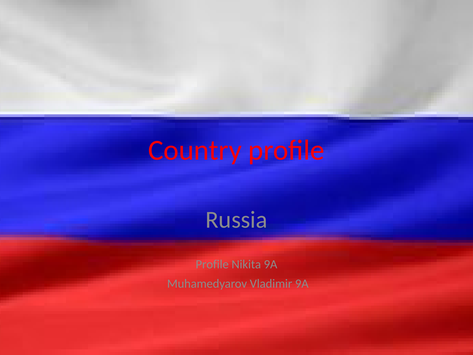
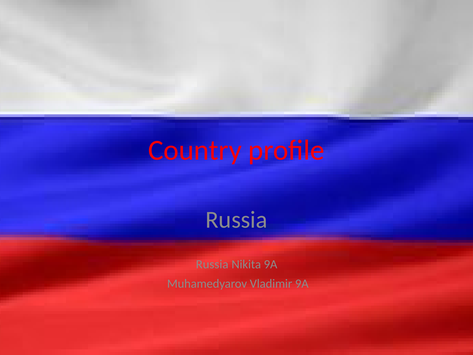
Profile at (212, 264): Profile -> Russia
